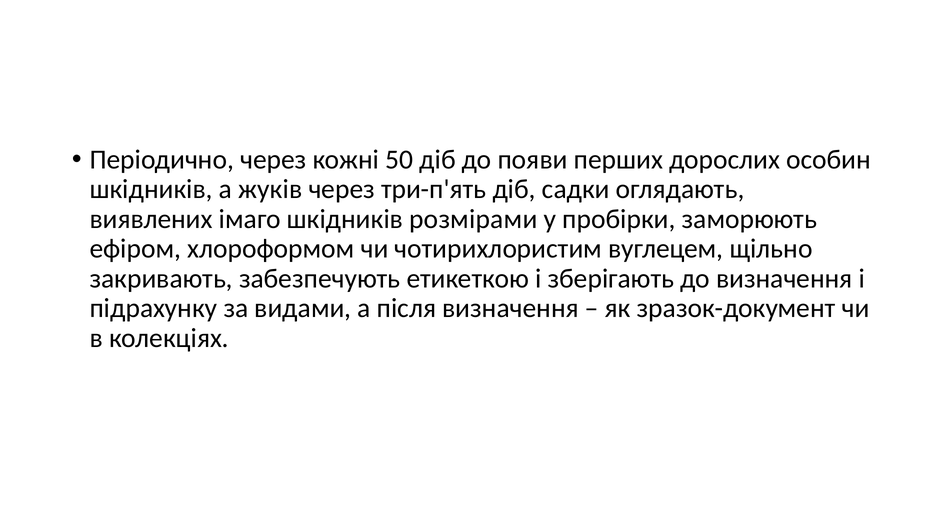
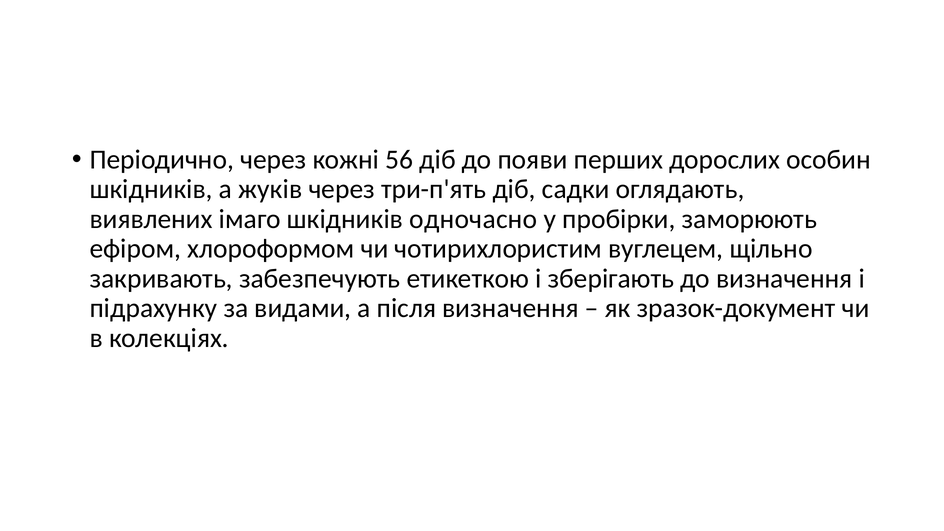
50: 50 -> 56
розмірами: розмірами -> одночасно
